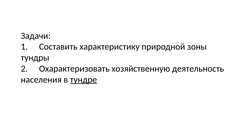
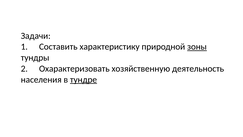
зоны underline: none -> present
